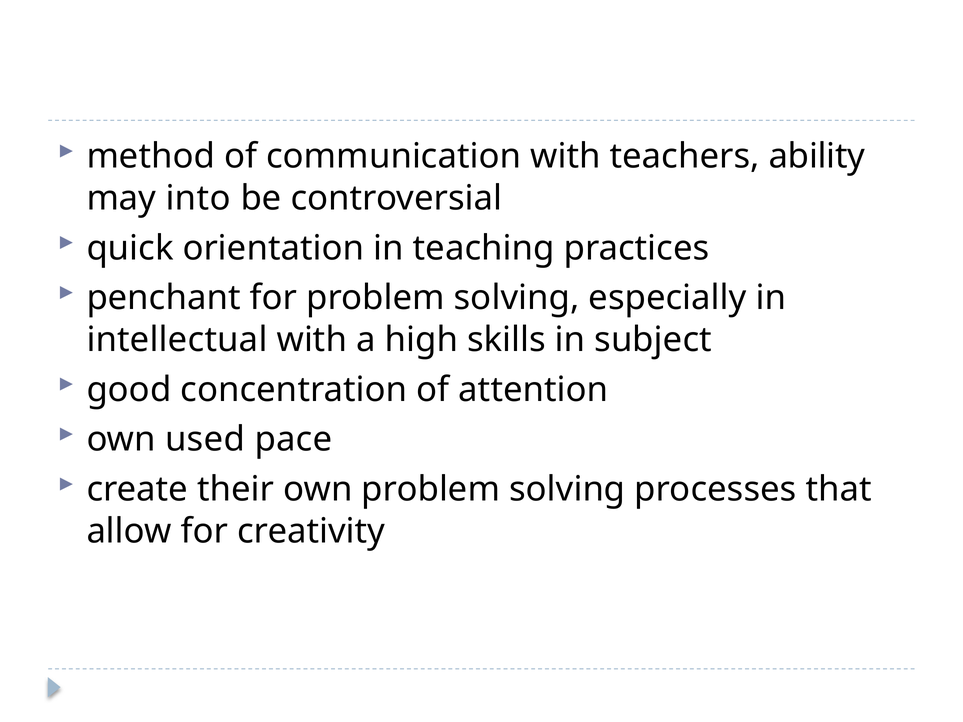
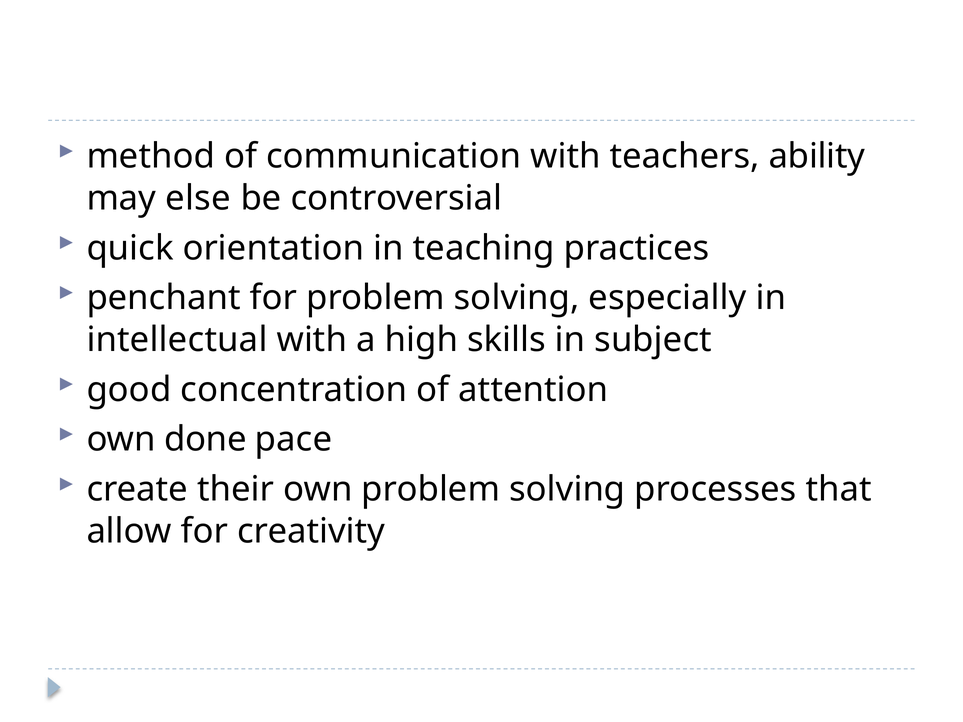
into: into -> else
used: used -> done
